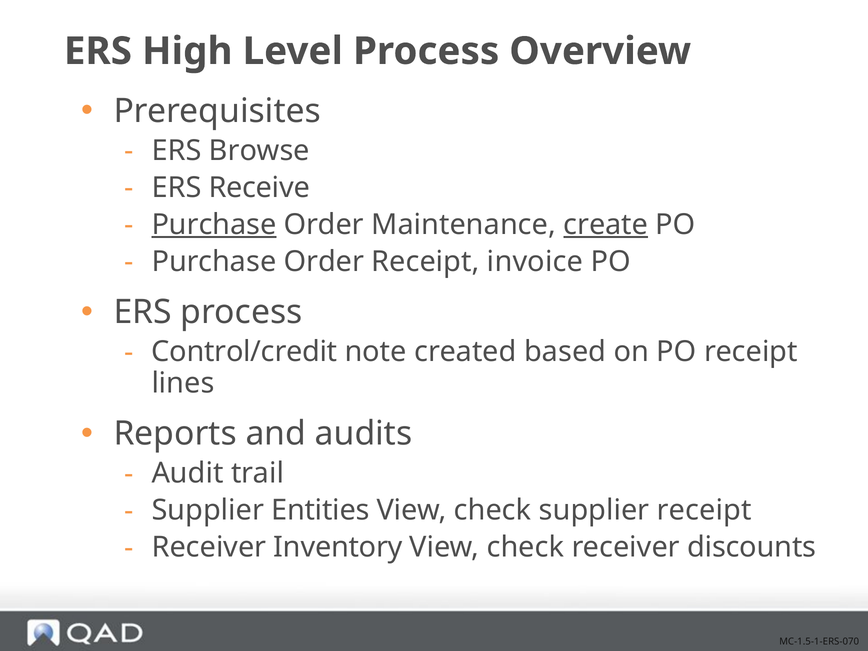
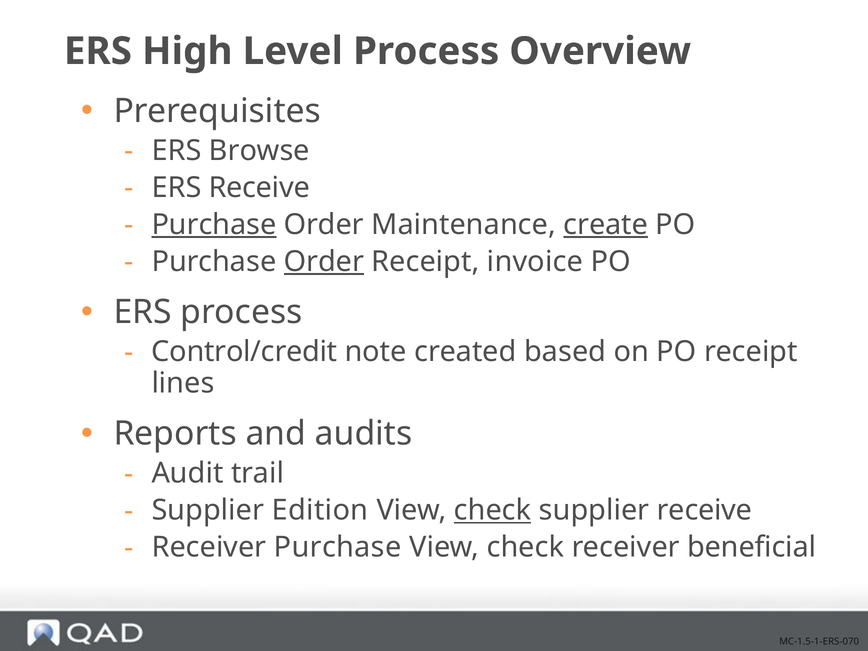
Order at (324, 262) underline: none -> present
Entities: Entities -> Edition
check at (493, 510) underline: none -> present
supplier receipt: receipt -> receive
Receiver Inventory: Inventory -> Purchase
discounts: discounts -> beneficial
